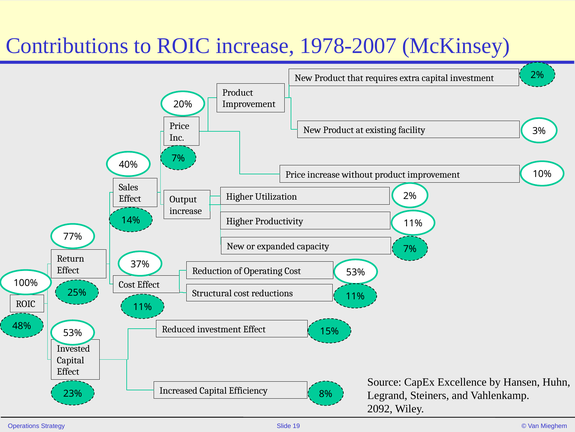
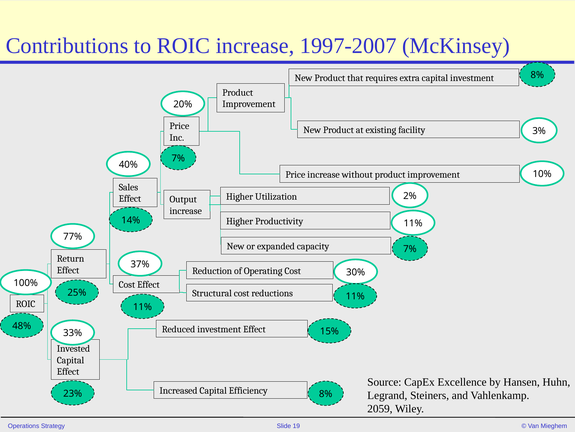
1978-2007: 1978-2007 -> 1997-2007
2% at (537, 75): 2% -> 8%
53% at (356, 272): 53% -> 30%
53% at (73, 333): 53% -> 33%
2092: 2092 -> 2059
